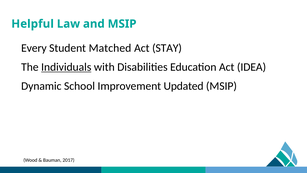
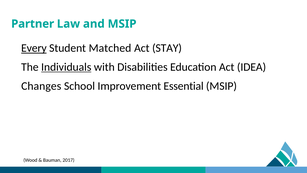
Helpful: Helpful -> Partner
Every underline: none -> present
Dynamic: Dynamic -> Changes
Updated: Updated -> Essential
